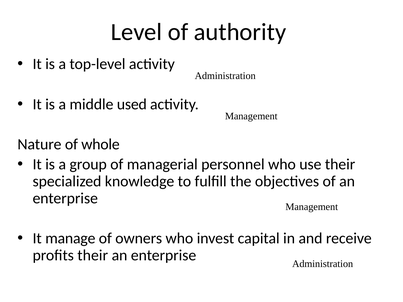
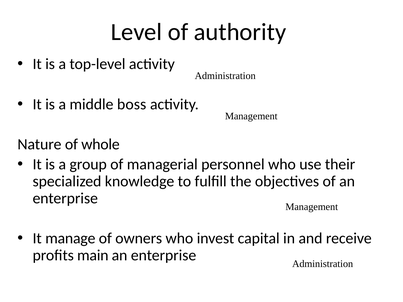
used: used -> boss
profits their: their -> main
